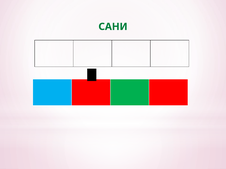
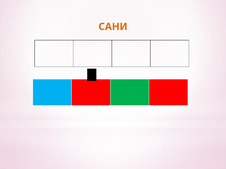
САНИ colour: green -> orange
